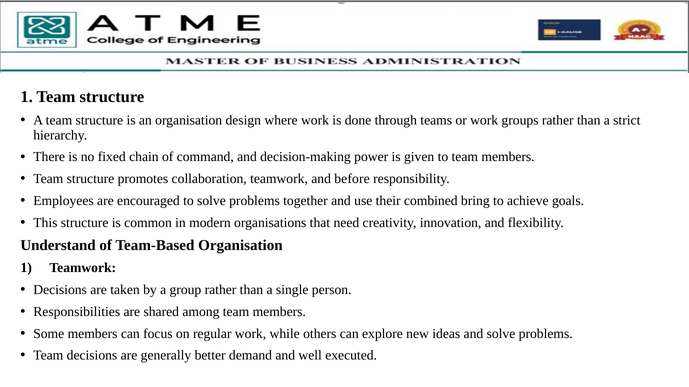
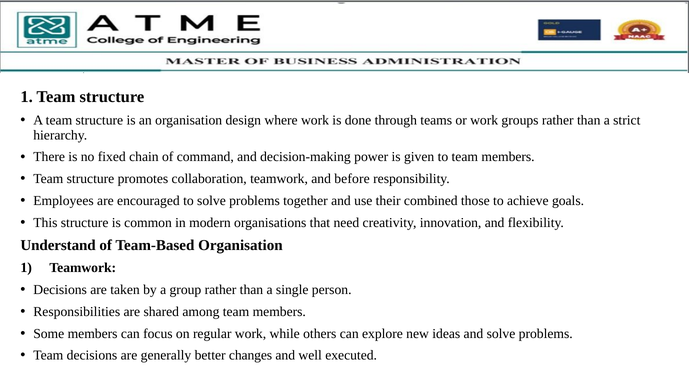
bring: bring -> those
demand: demand -> changes
